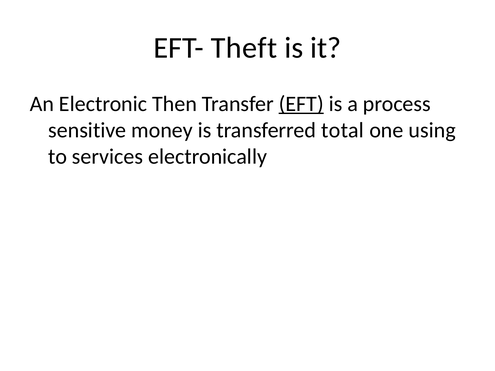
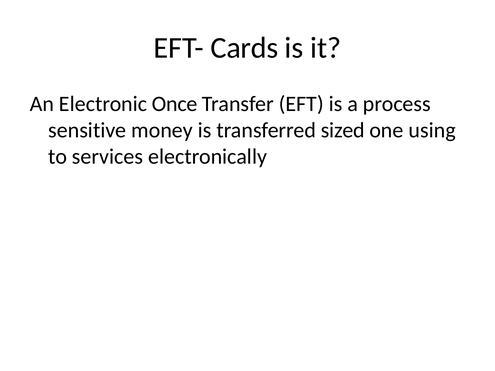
Theft: Theft -> Cards
Then: Then -> Once
EFT underline: present -> none
total: total -> sized
